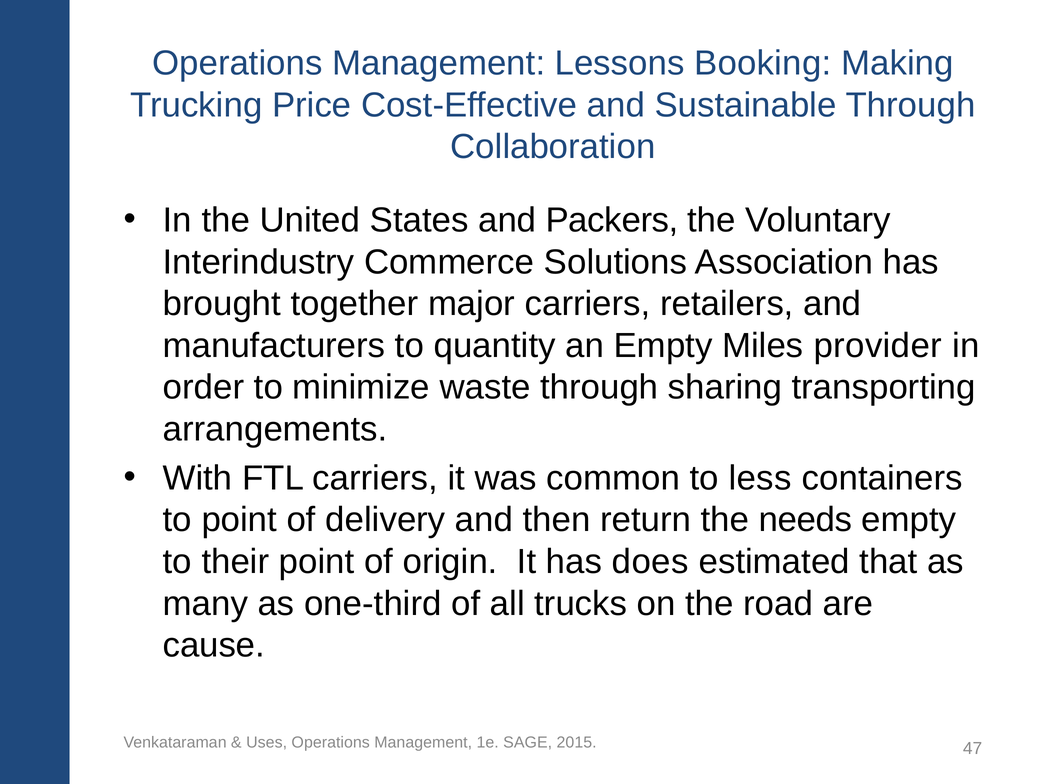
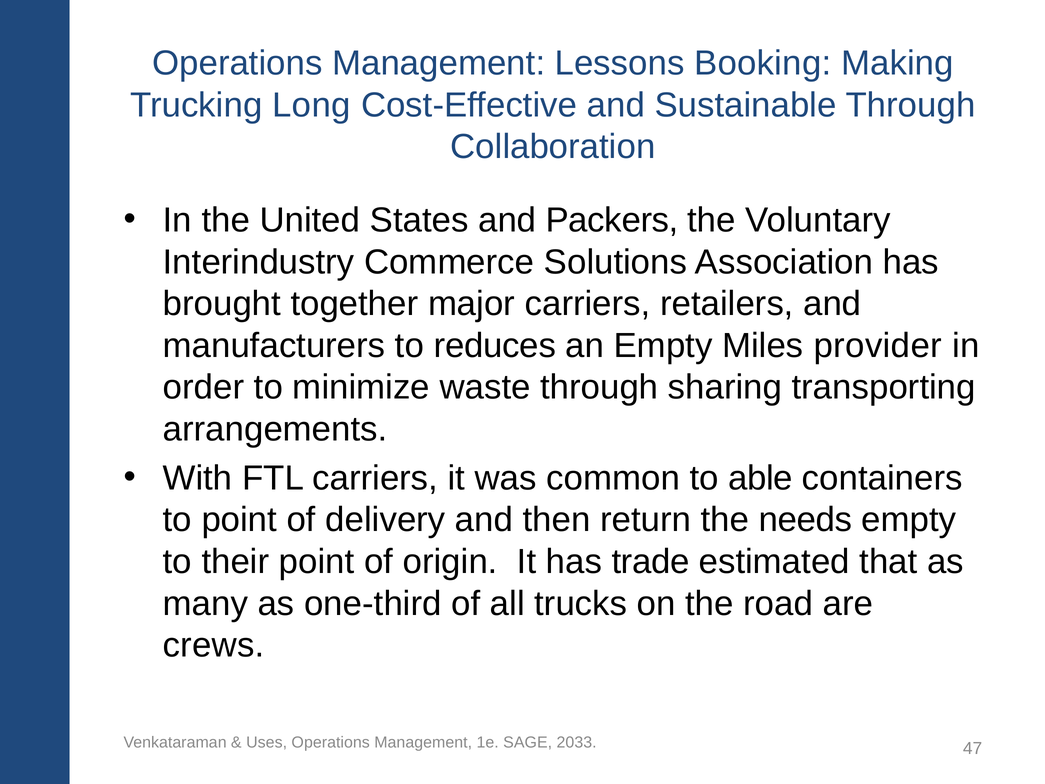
Price: Price -> Long
quantity: quantity -> reduces
less: less -> able
does: does -> trade
cause: cause -> crews
2015: 2015 -> 2033
